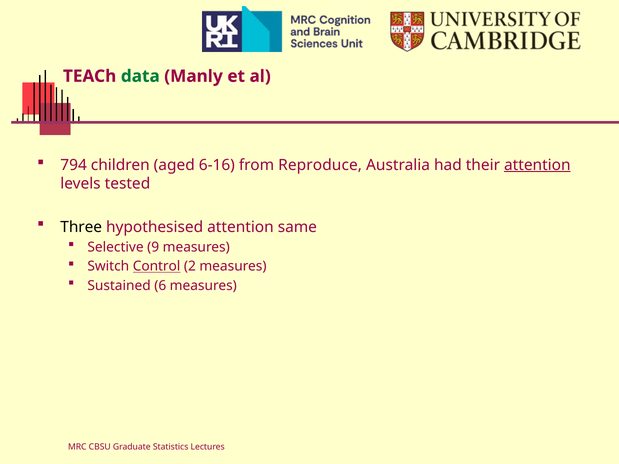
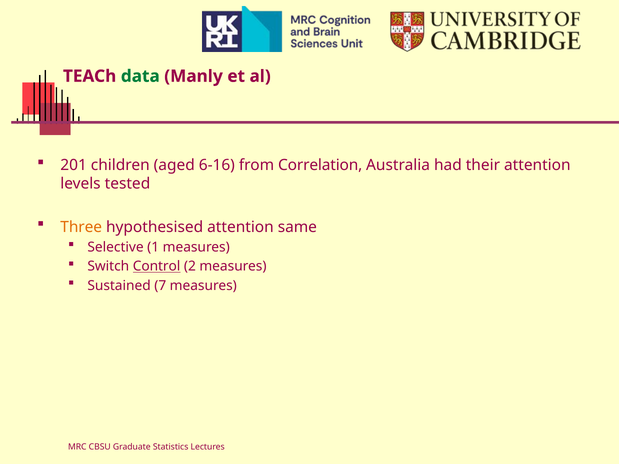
794: 794 -> 201
Reproduce: Reproduce -> Correlation
attention at (537, 165) underline: present -> none
Three colour: black -> orange
9: 9 -> 1
6: 6 -> 7
